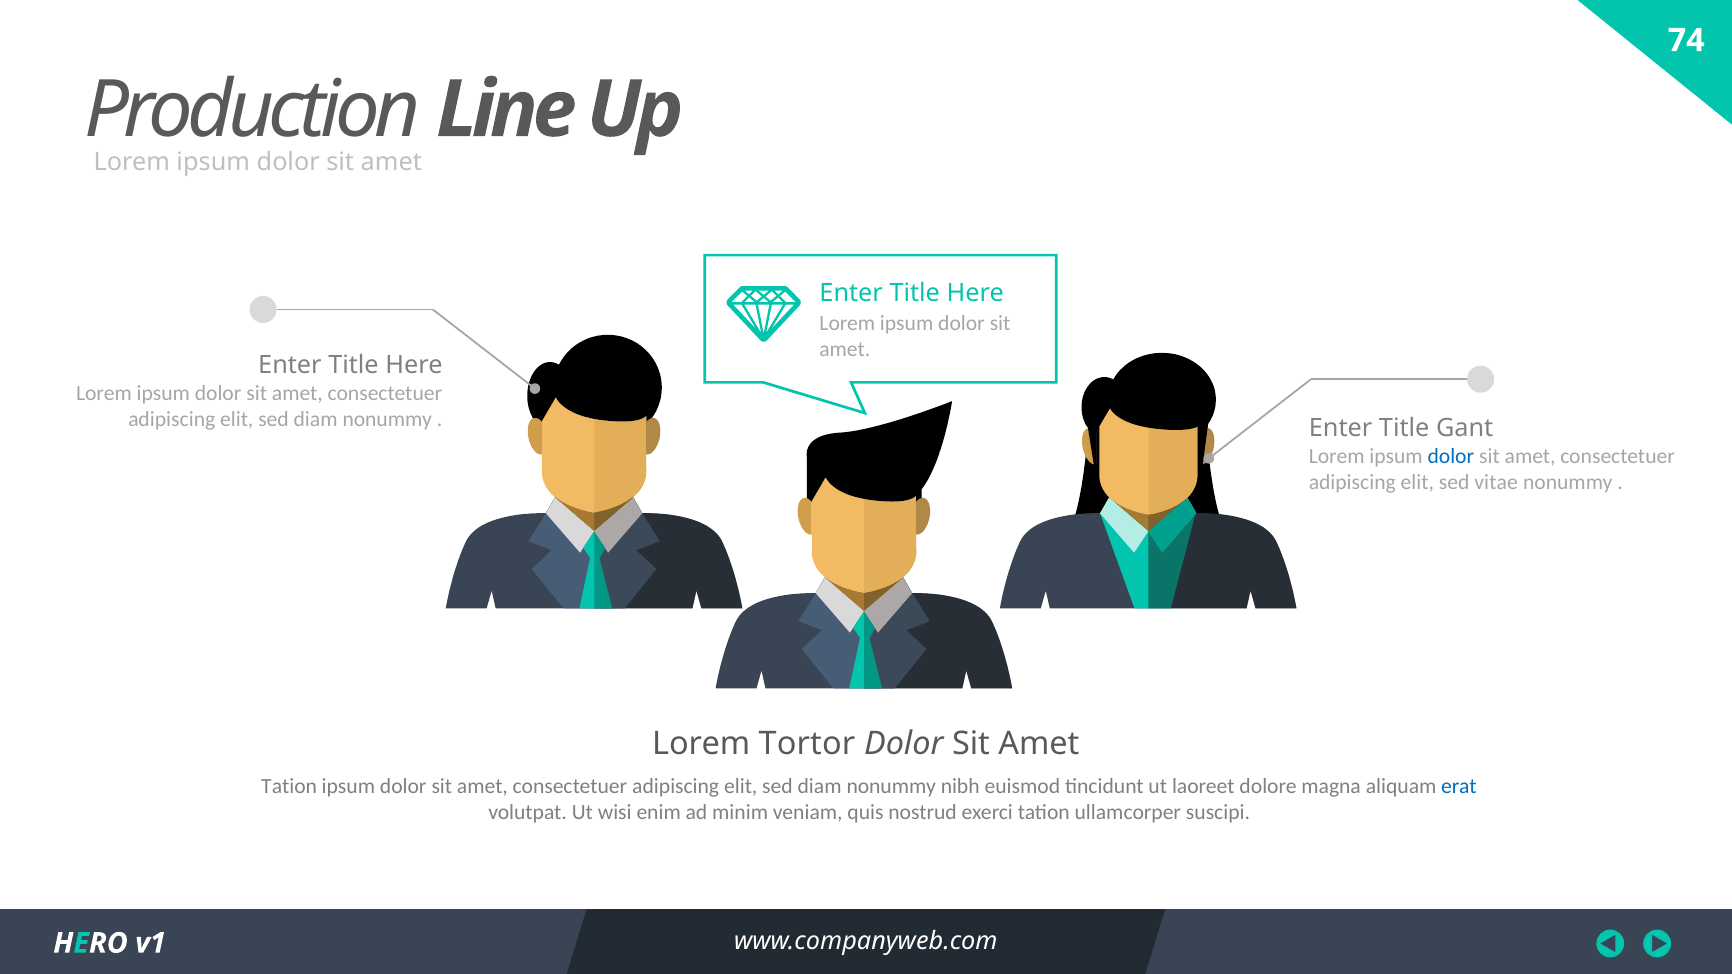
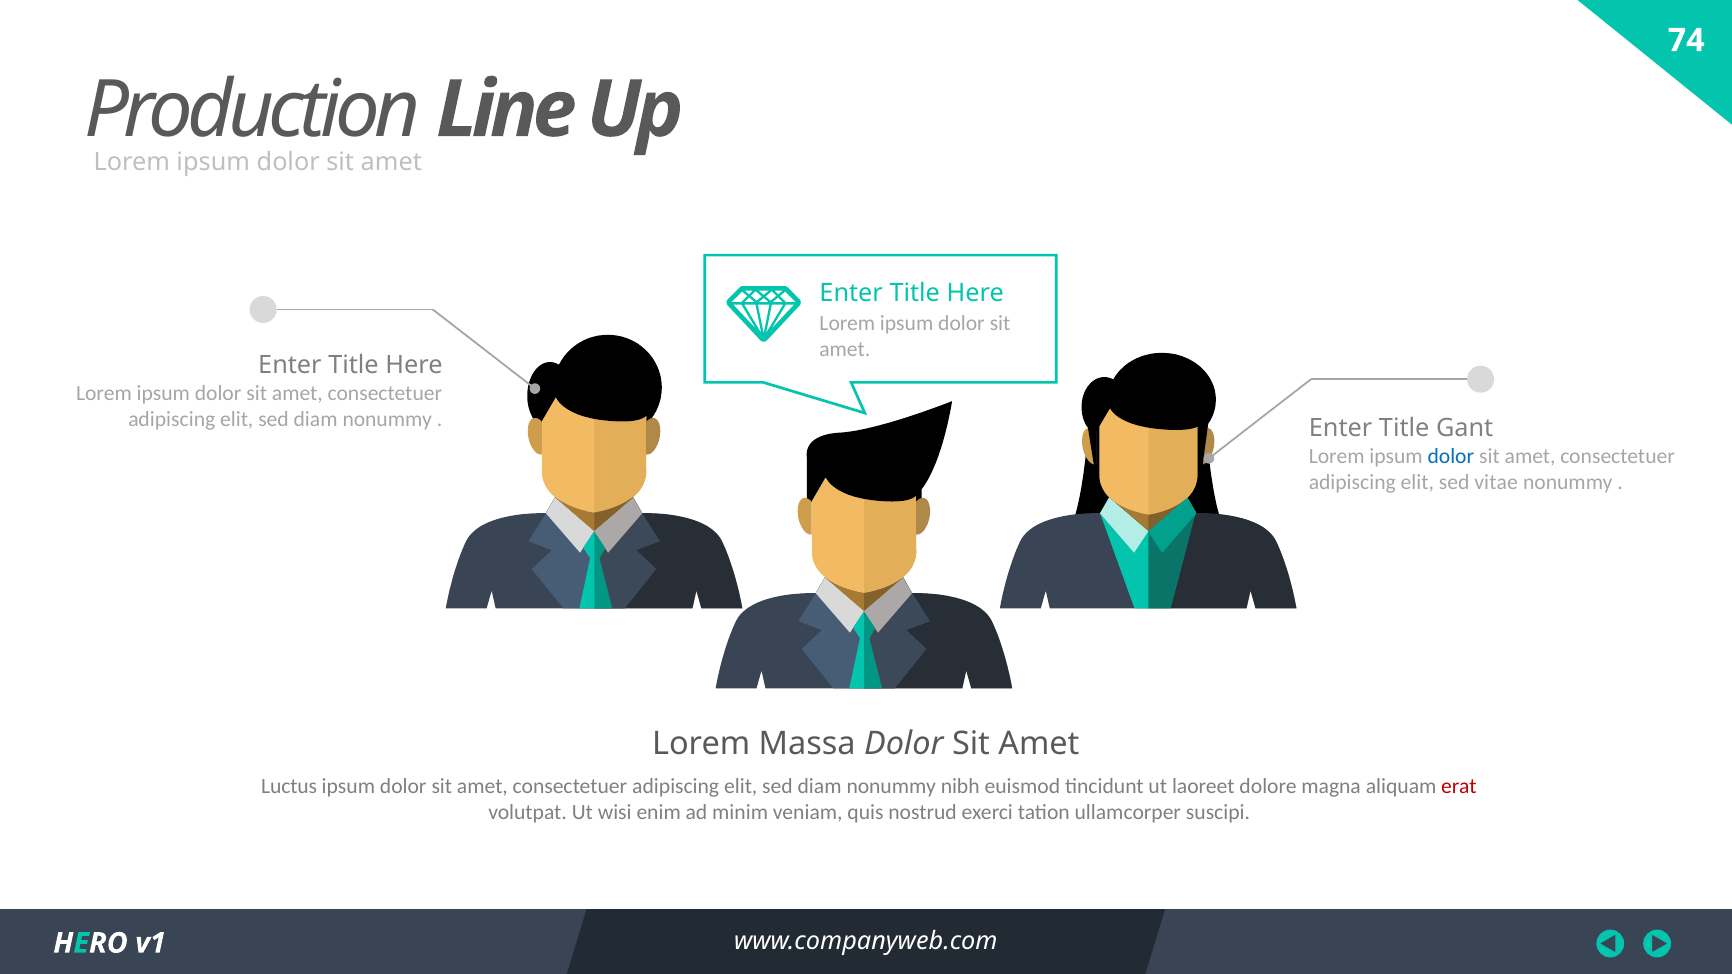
Tortor: Tortor -> Massa
Tation at (289, 787): Tation -> Luctus
erat colour: blue -> red
